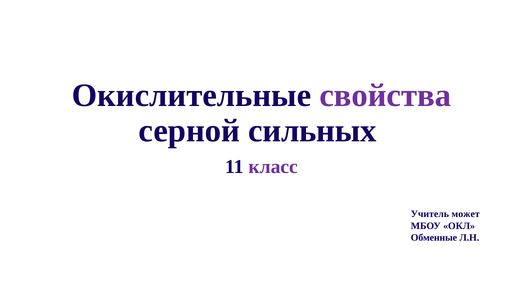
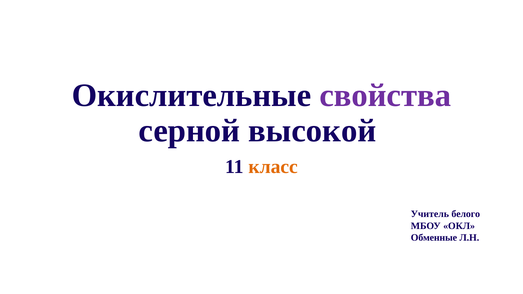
сильных: сильных -> высокой
класс colour: purple -> orange
может: может -> белого
